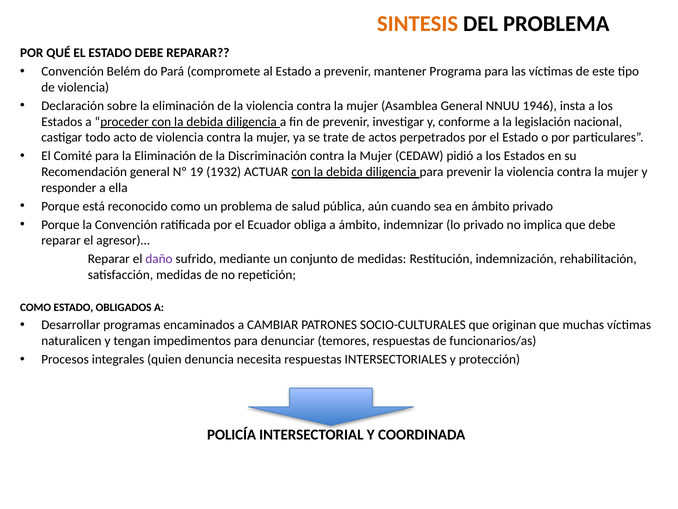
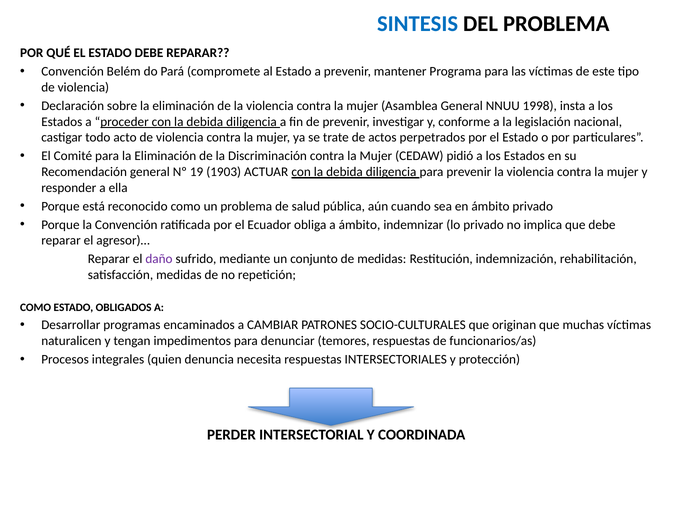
SINTESIS colour: orange -> blue
1946: 1946 -> 1998
1932: 1932 -> 1903
POLICÍA: POLICÍA -> PERDER
